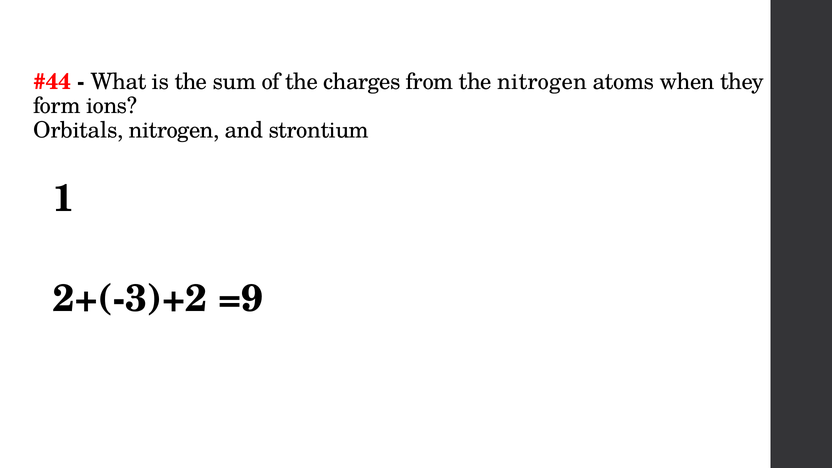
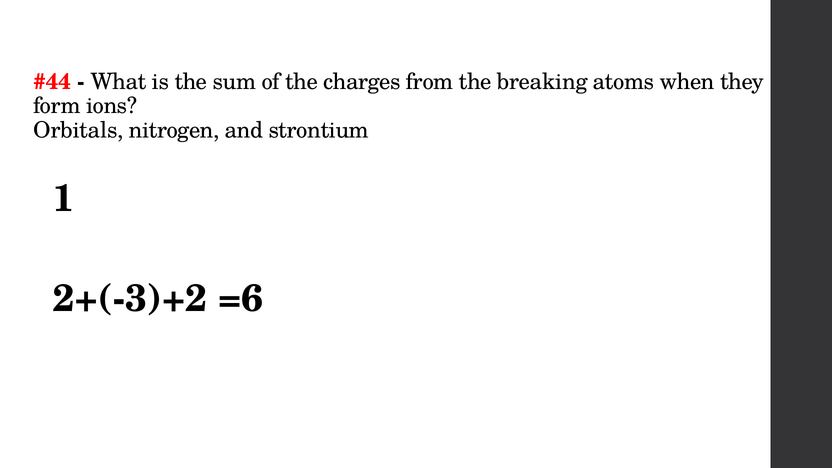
the nitrogen: nitrogen -> breaking
=9: =9 -> =6
